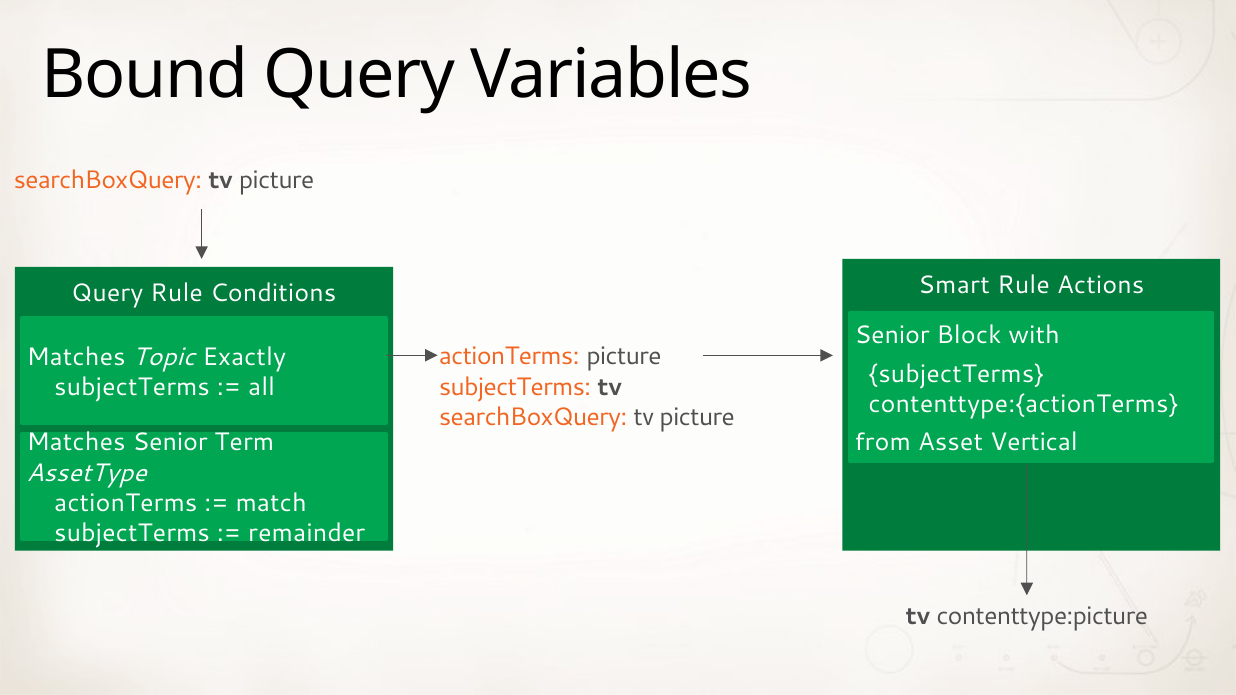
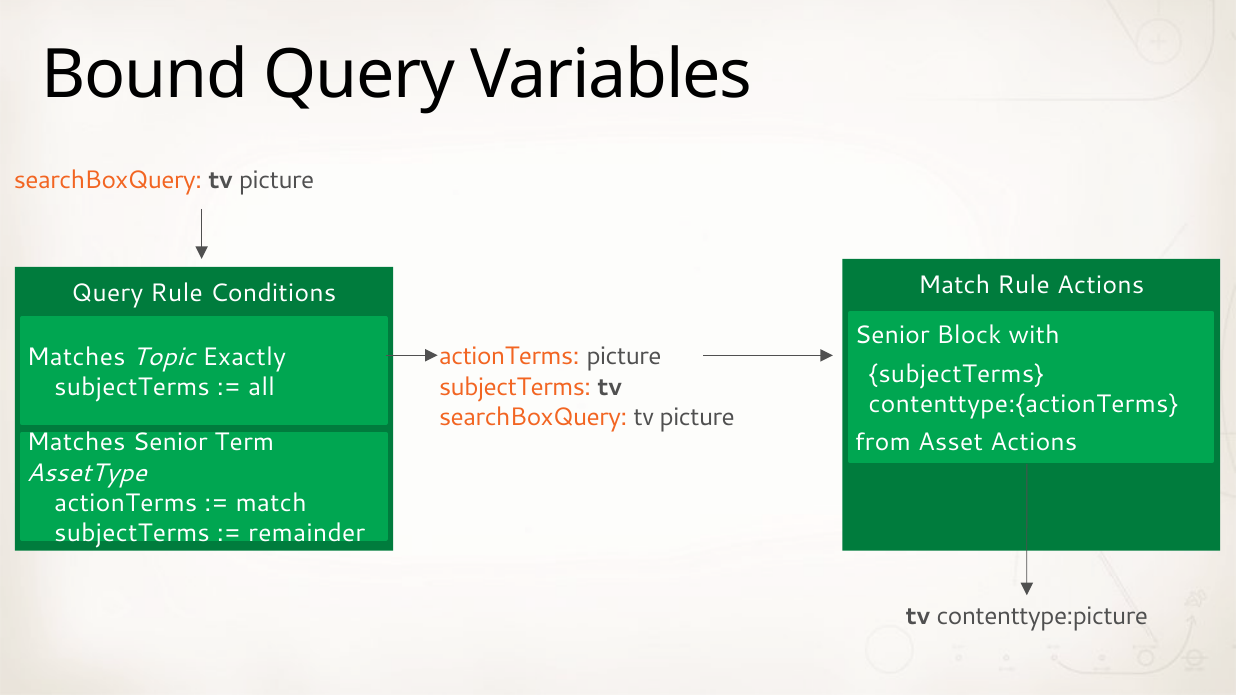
Smart at (954, 285): Smart -> Match
Asset Vertical: Vertical -> Actions
